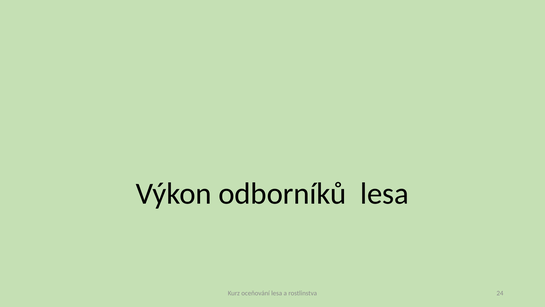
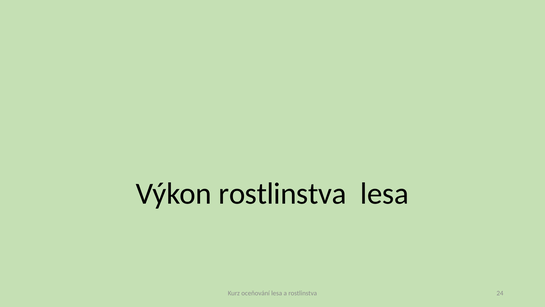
Výkon odborníků: odborníků -> rostlinstva
